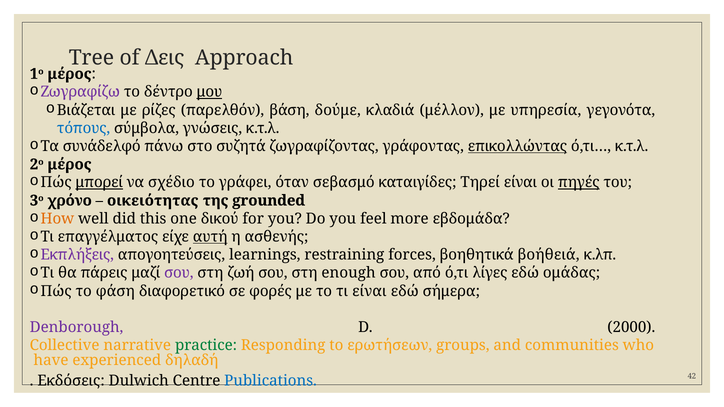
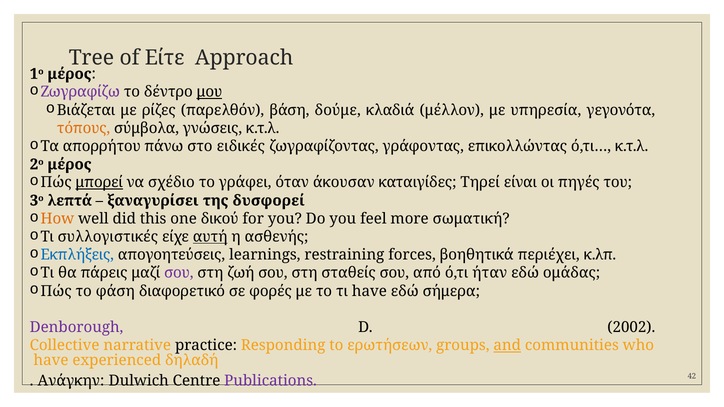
Δεις: Δεις -> Είτε
τόπους colour: blue -> orange
συνάδελφό: συνάδελφό -> απορρήτου
συζητά: συζητά -> ειδικές
επικολλώντας underline: present -> none
σεβασμό: σεβασμό -> άκουσαν
πηγές underline: present -> none
χρόνο: χρόνο -> λεπτά
οικειότητας: οικειότητας -> ξαναγυρίσει
grounded: grounded -> δυσφορεί
εβδομάδα: εβδομάδα -> σωματική
επαγγέλματος: επαγγέλματος -> συλλογιστικές
Εκπλήξεις colour: purple -> blue
βοήθειά: βοήθειά -> περιέχει
enough: enough -> σταθείς
λίγες: λίγες -> ήταν
τι είναι: είναι -> have
2000: 2000 -> 2002
practice colour: green -> black
and underline: none -> present
Εκδόσεις: Εκδόσεις -> Ανάγκην
Publications colour: blue -> purple
